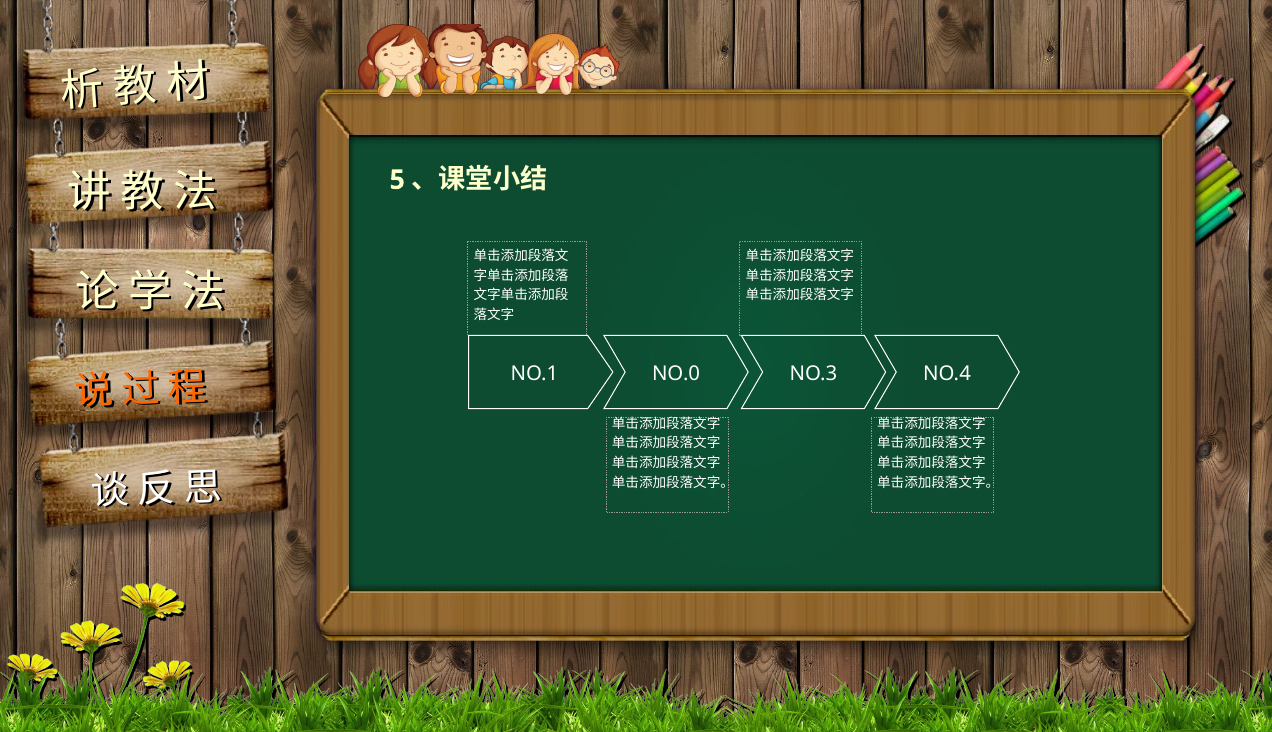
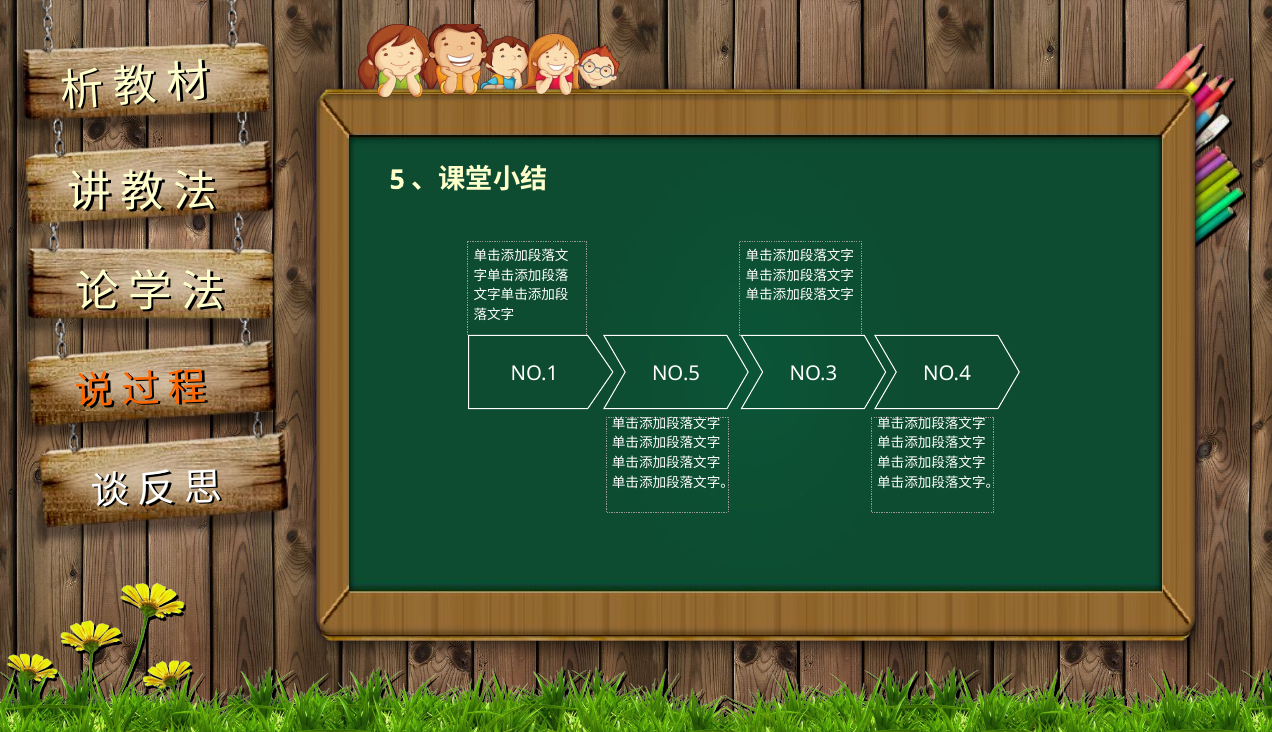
NO.0: NO.0 -> NO.5
